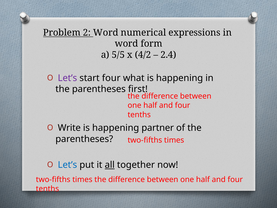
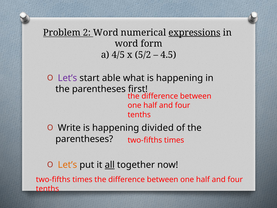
expressions underline: none -> present
5/5: 5/5 -> 4/5
4/2: 4/2 -> 5/2
2.4: 2.4 -> 4.5
start four: four -> able
partner: partner -> divided
Let’s at (67, 165) colour: blue -> orange
